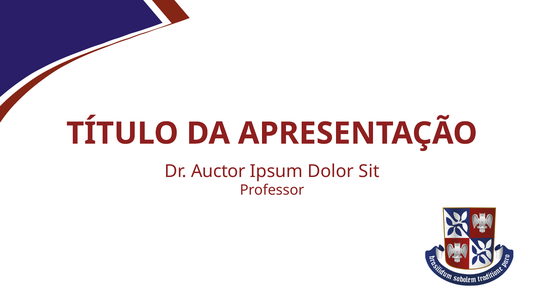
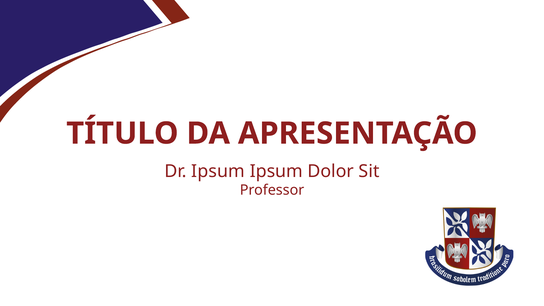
Dr Auctor: Auctor -> Ipsum
